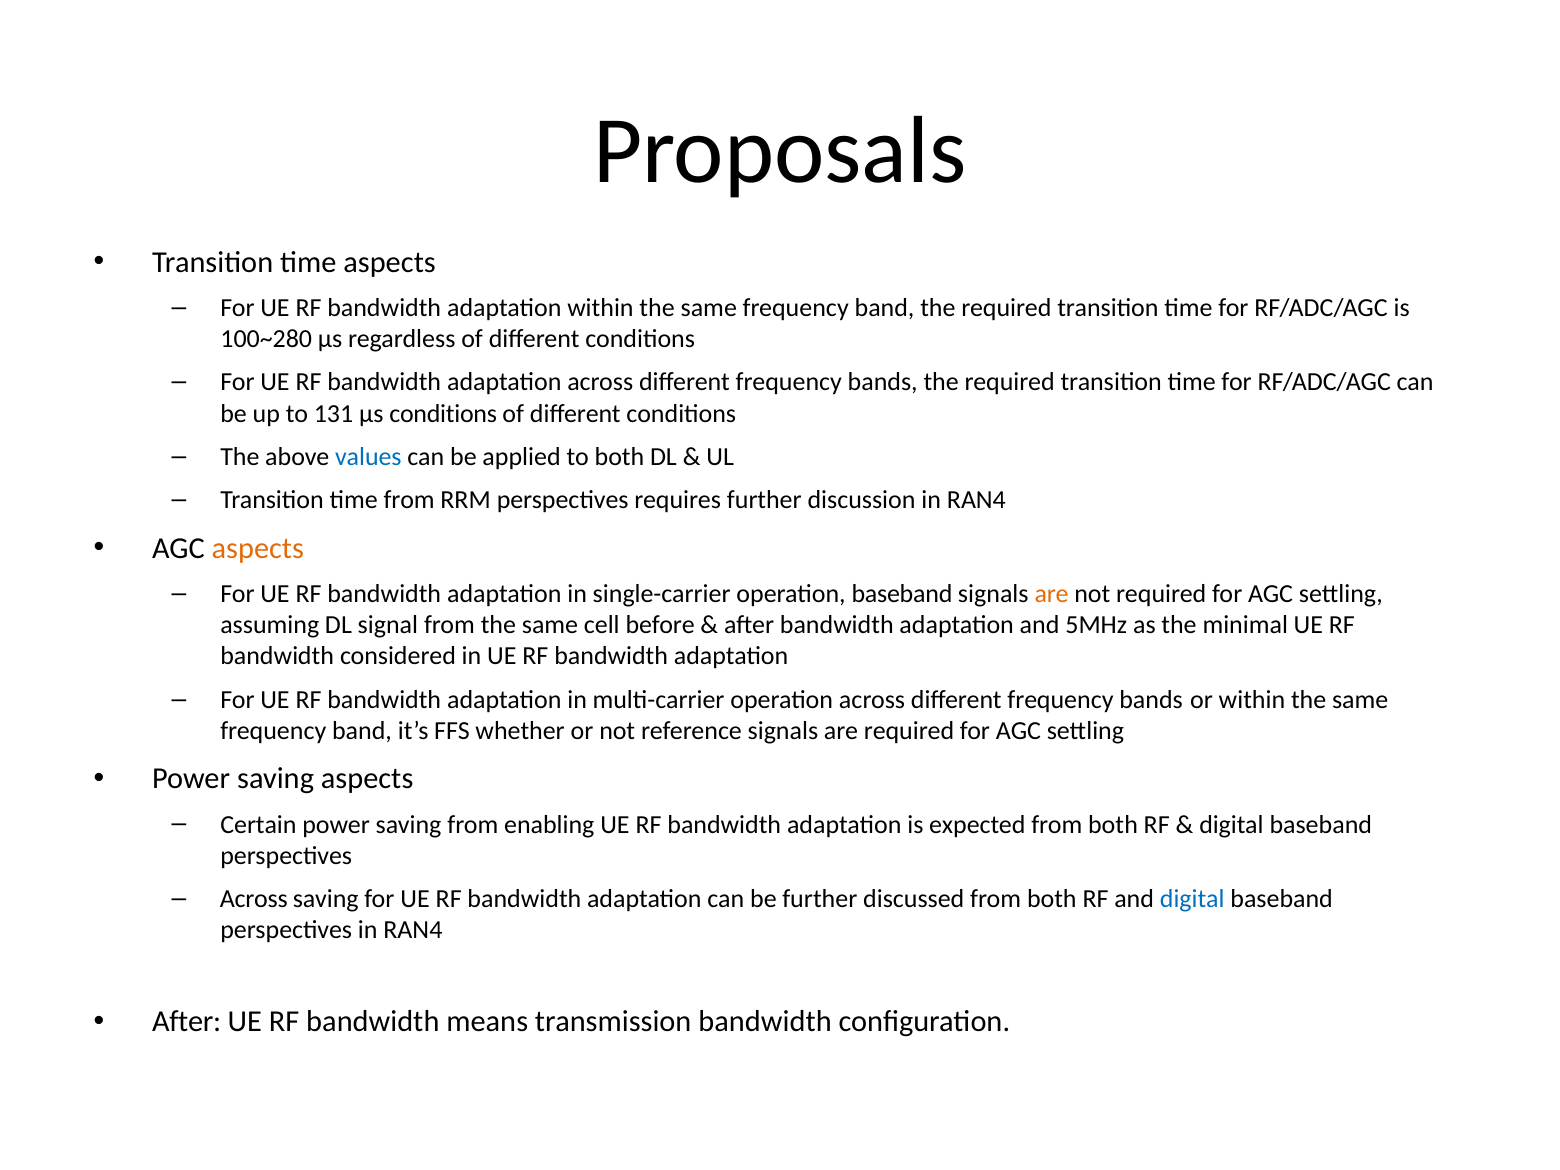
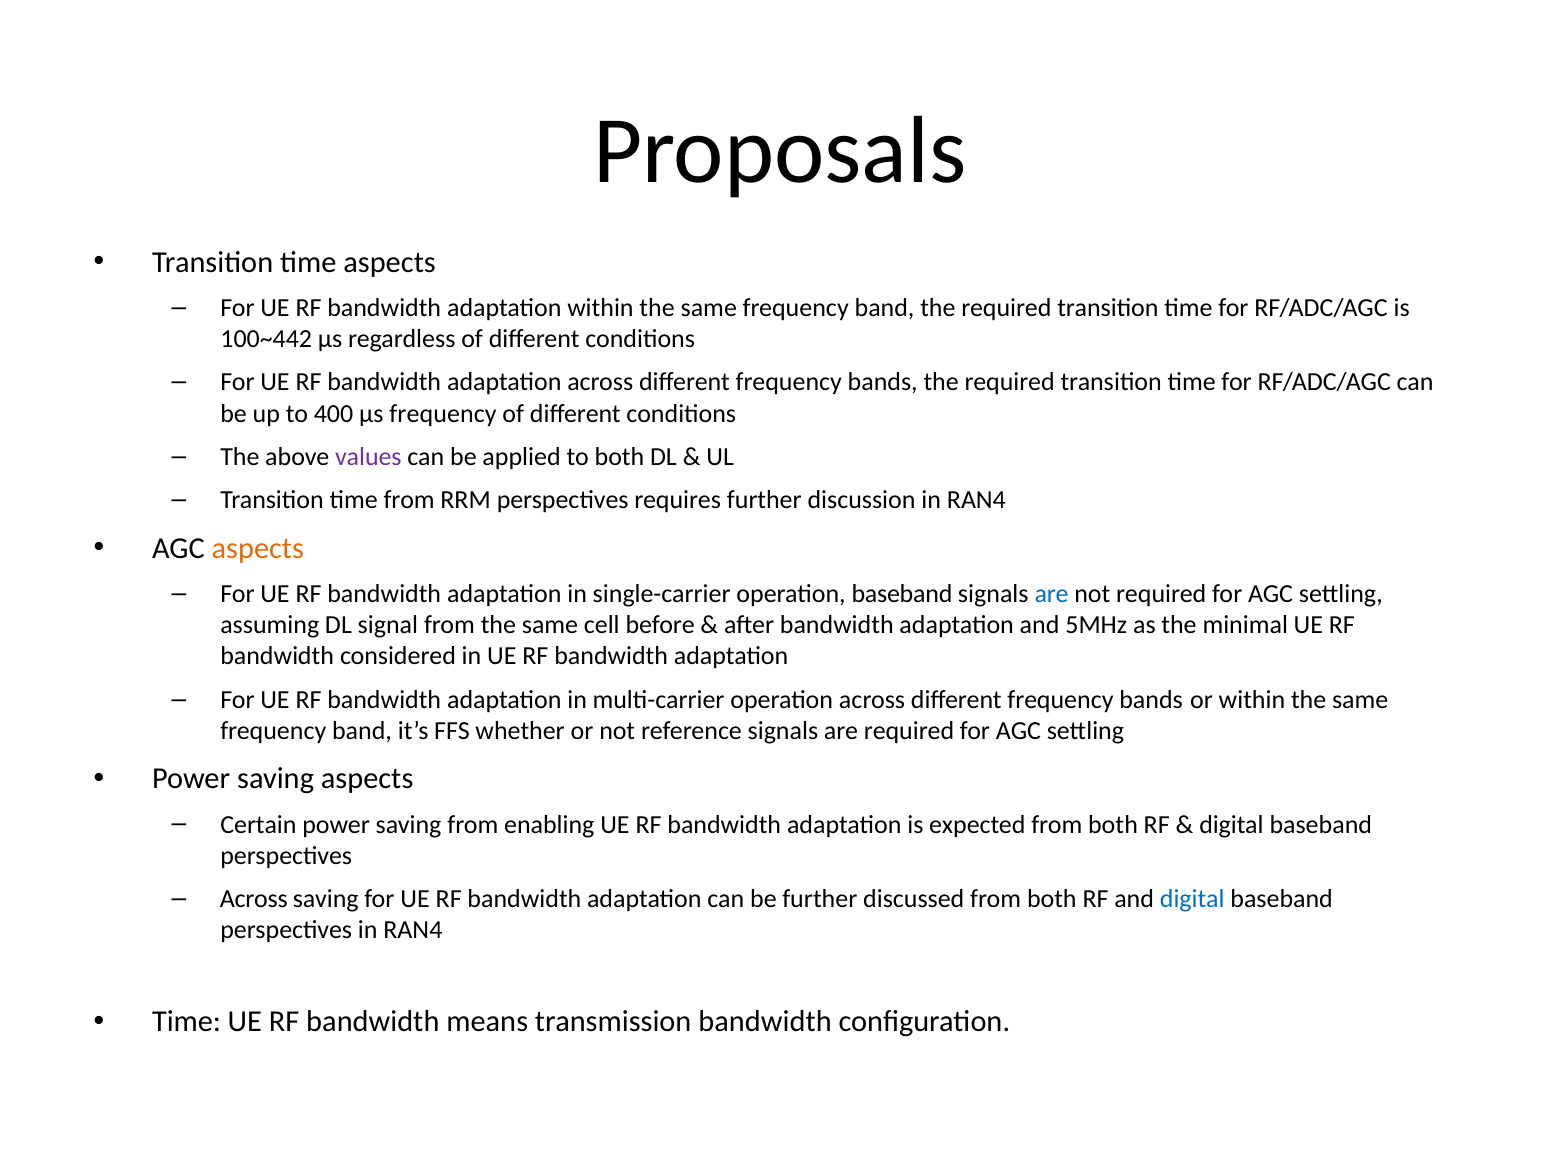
100~280: 100~280 -> 100~442
131: 131 -> 400
µs conditions: conditions -> frequency
values colour: blue -> purple
are at (1052, 594) colour: orange -> blue
After at (187, 1022): After -> Time
